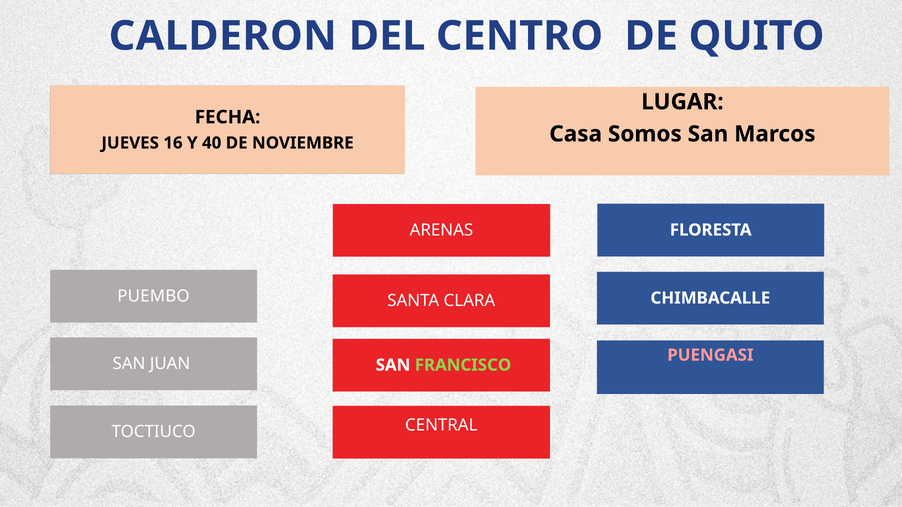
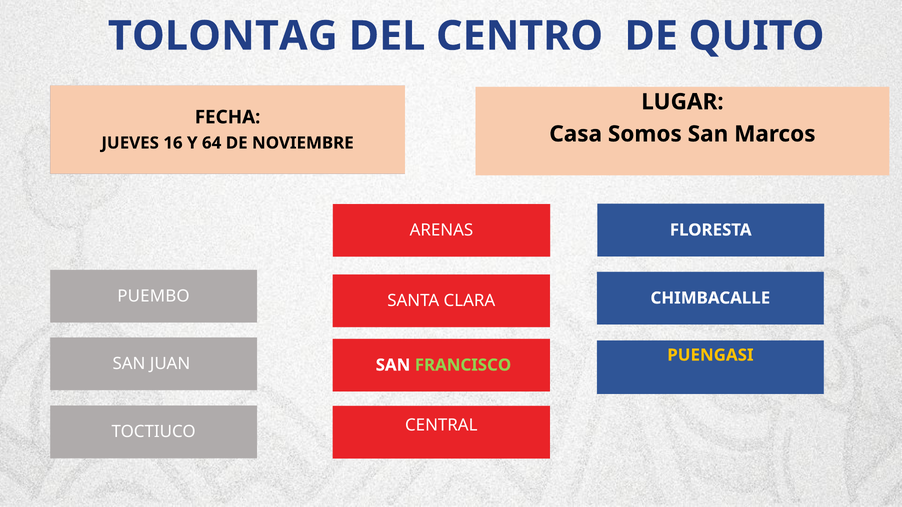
CALDERON: CALDERON -> TOLONTAG
40: 40 -> 64
PUENGASI colour: pink -> yellow
